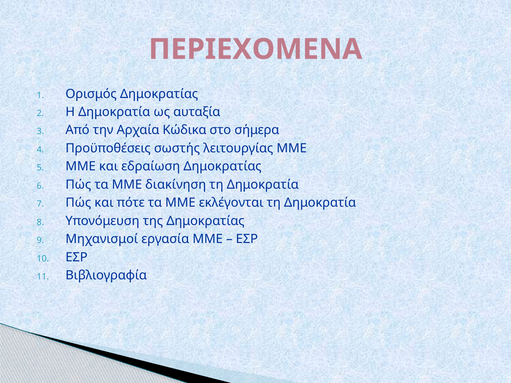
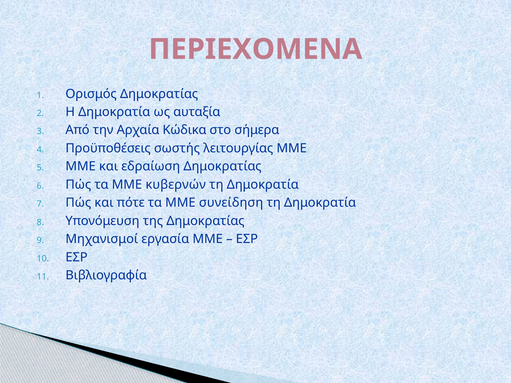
διακίνηση: διακίνηση -> κυβερνών
εκλέγονται: εκλέγονται -> συνείδηση
